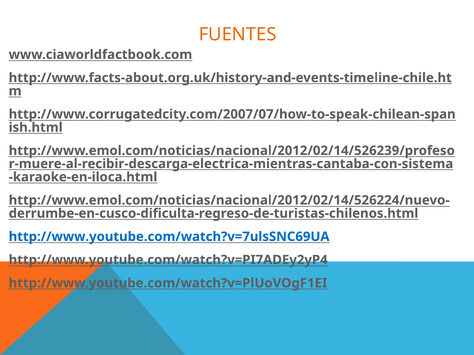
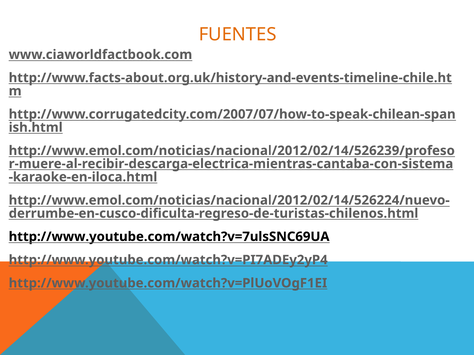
http://www.youtube.com/watch?v=7ulsSNC69UA colour: blue -> black
